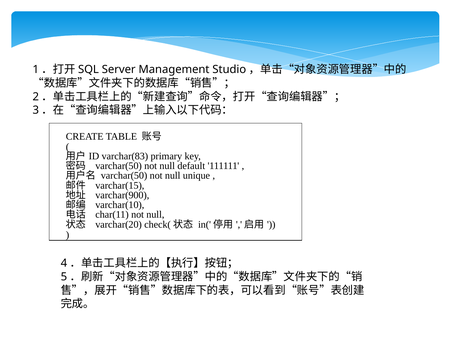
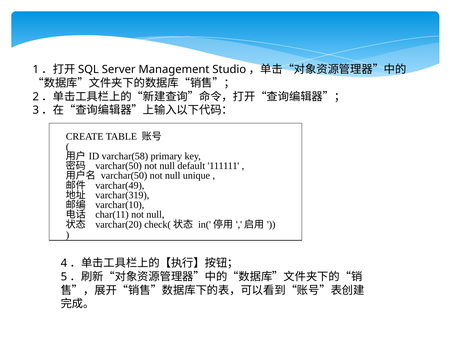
varchar(83: varchar(83 -> varchar(58
varchar(15: varchar(15 -> varchar(49
varchar(900: varchar(900 -> varchar(319
